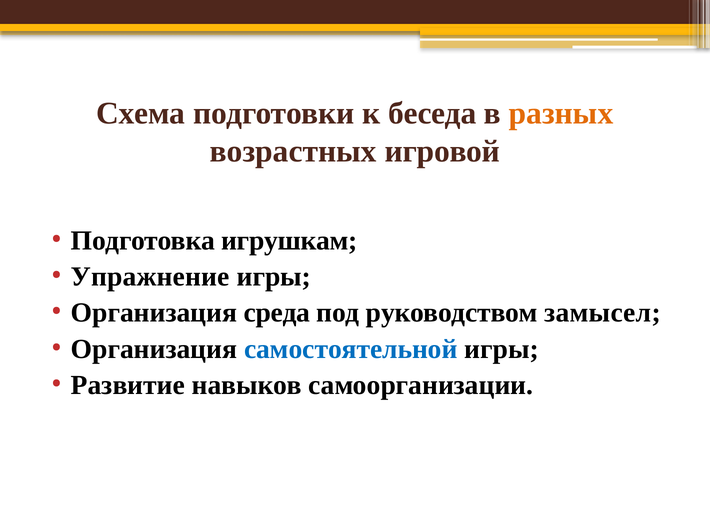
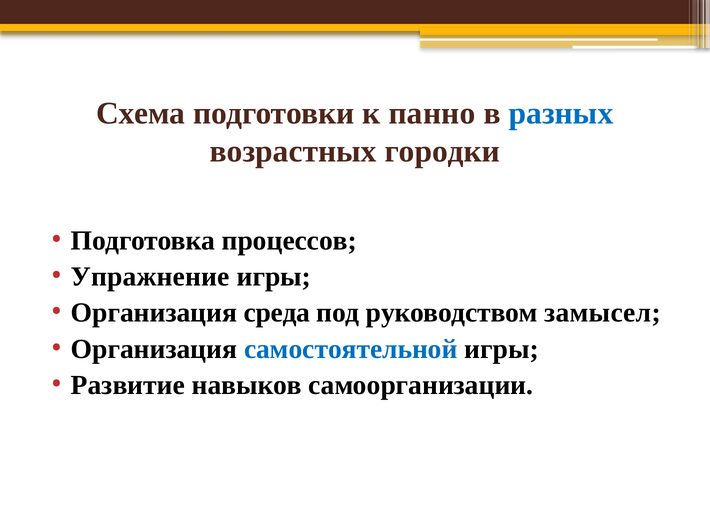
беседа: беседа -> панно
разных colour: orange -> blue
игровой: игровой -> городки
игрушкам: игрушкам -> процессов
